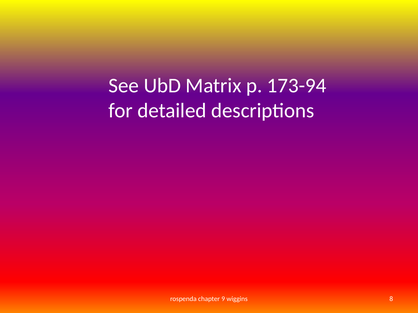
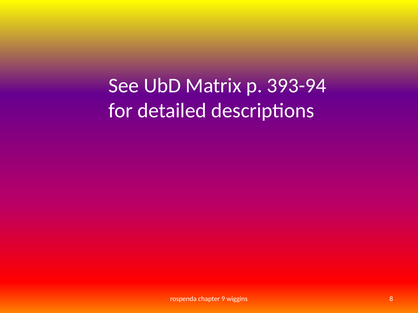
173-94: 173-94 -> 393-94
